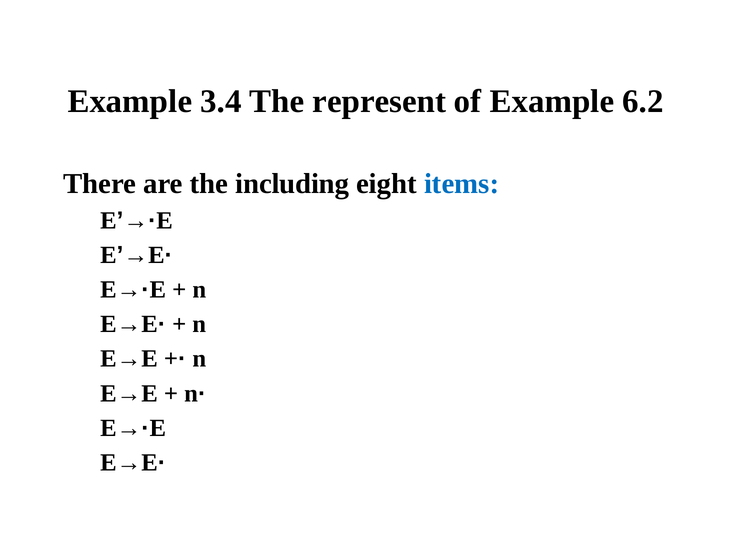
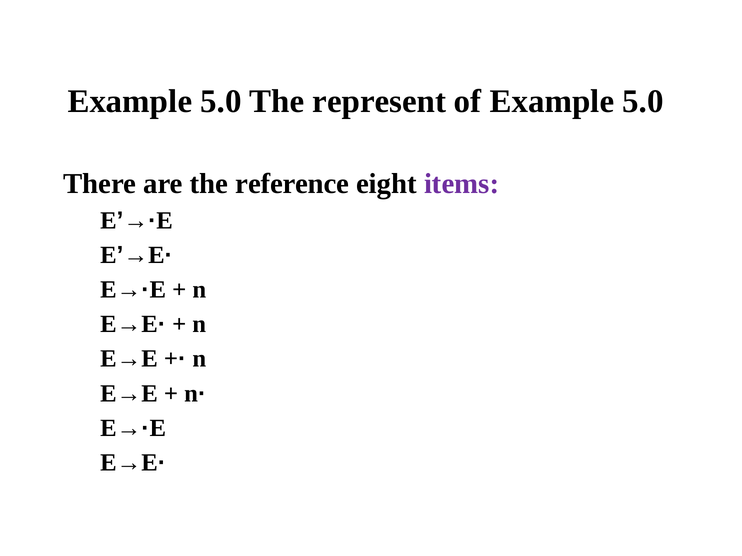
3.4 at (221, 101): 3.4 -> 5.0
of Example 6.2: 6.2 -> 5.0
including: including -> reference
items colour: blue -> purple
